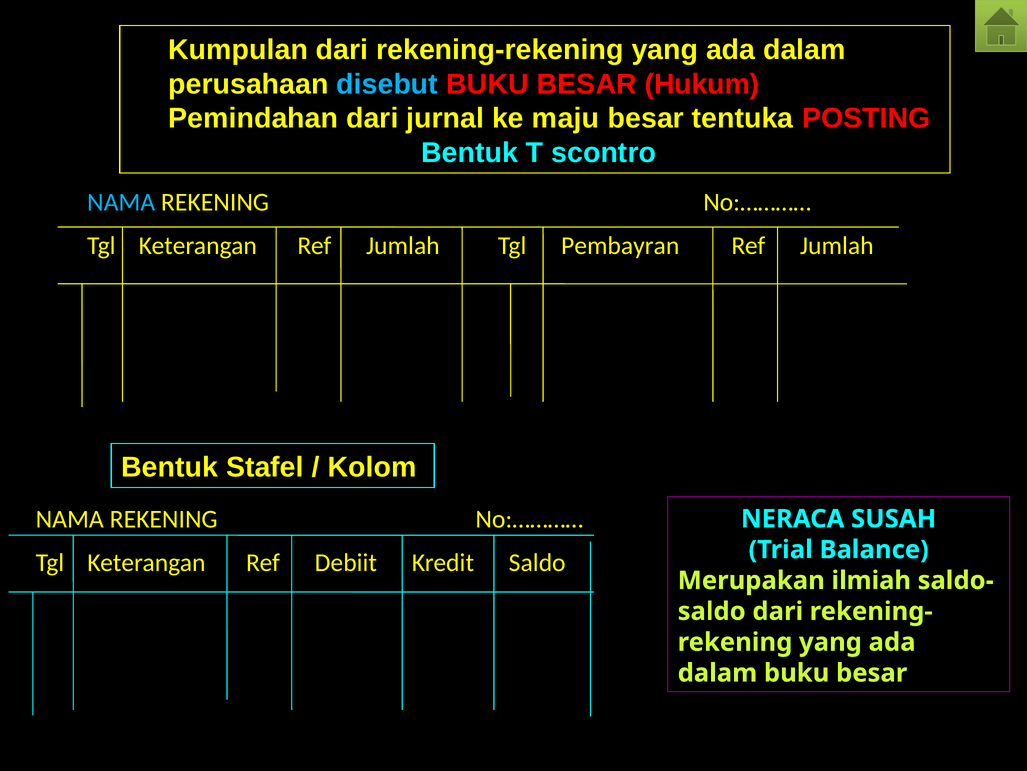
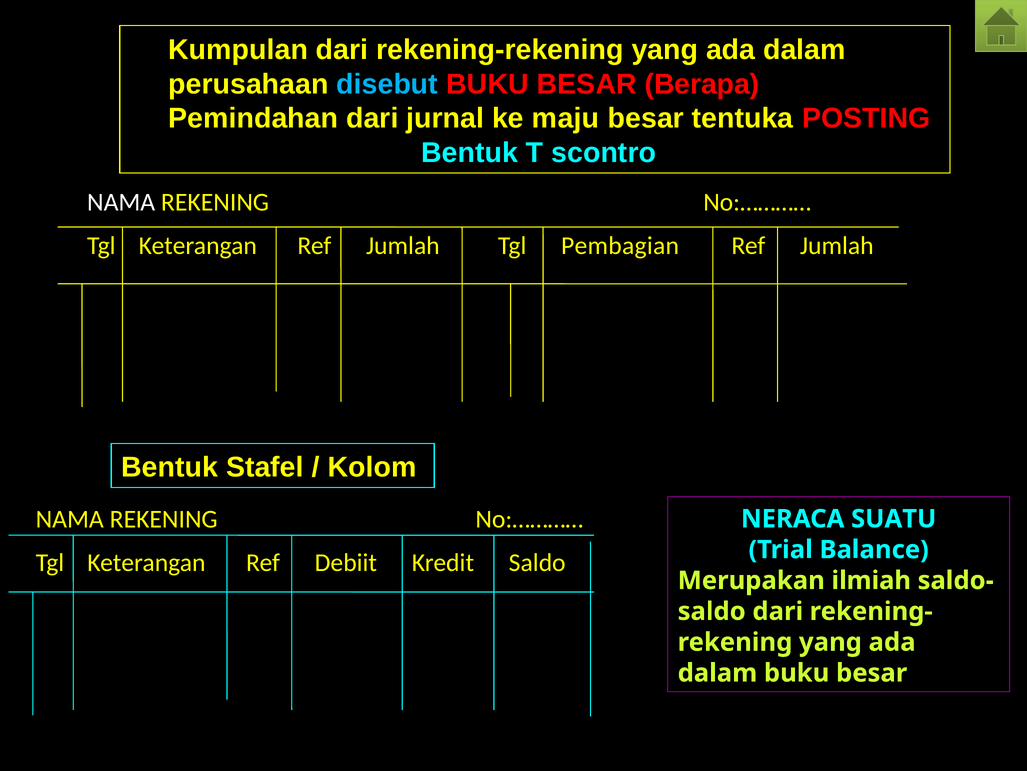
Hukum: Hukum -> Berapa
NAMA at (121, 202) colour: light blue -> white
Pembayran: Pembayran -> Pembagian
SUSAH: SUSAH -> SUATU
